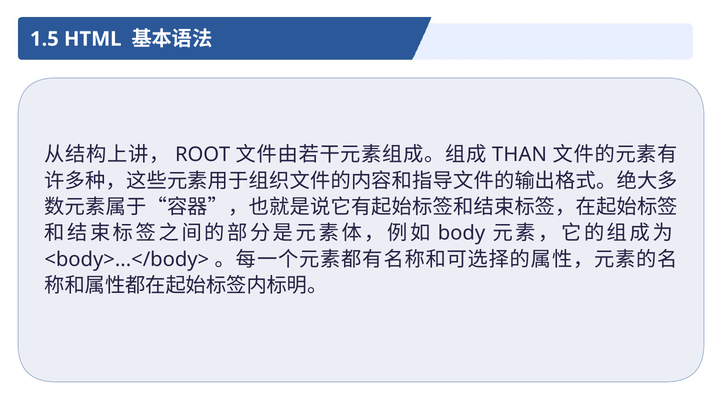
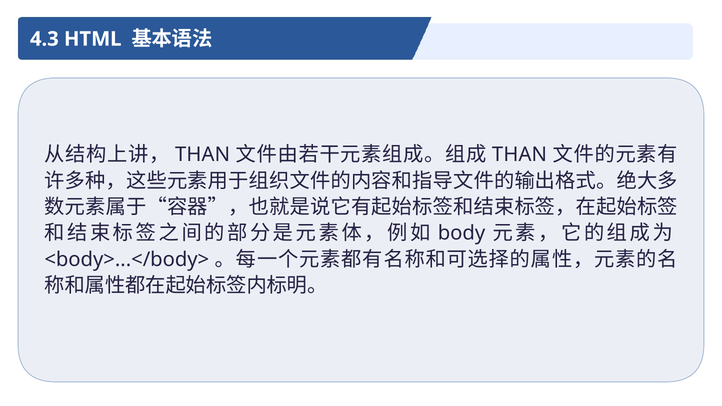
1.5: 1.5 -> 4.3
ROOT at (203, 155): ROOT -> THAN
